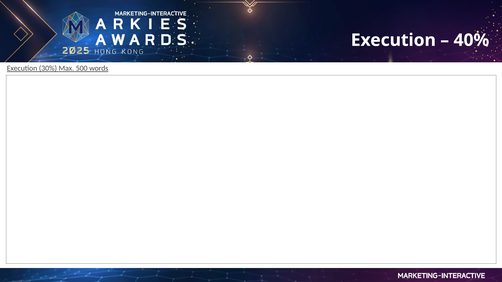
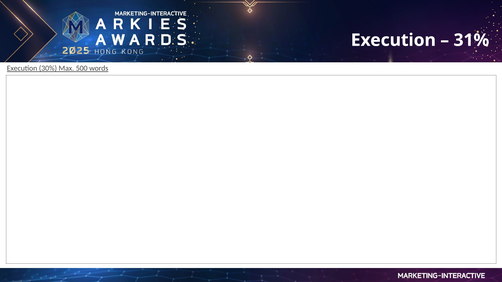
40%: 40% -> 31%
